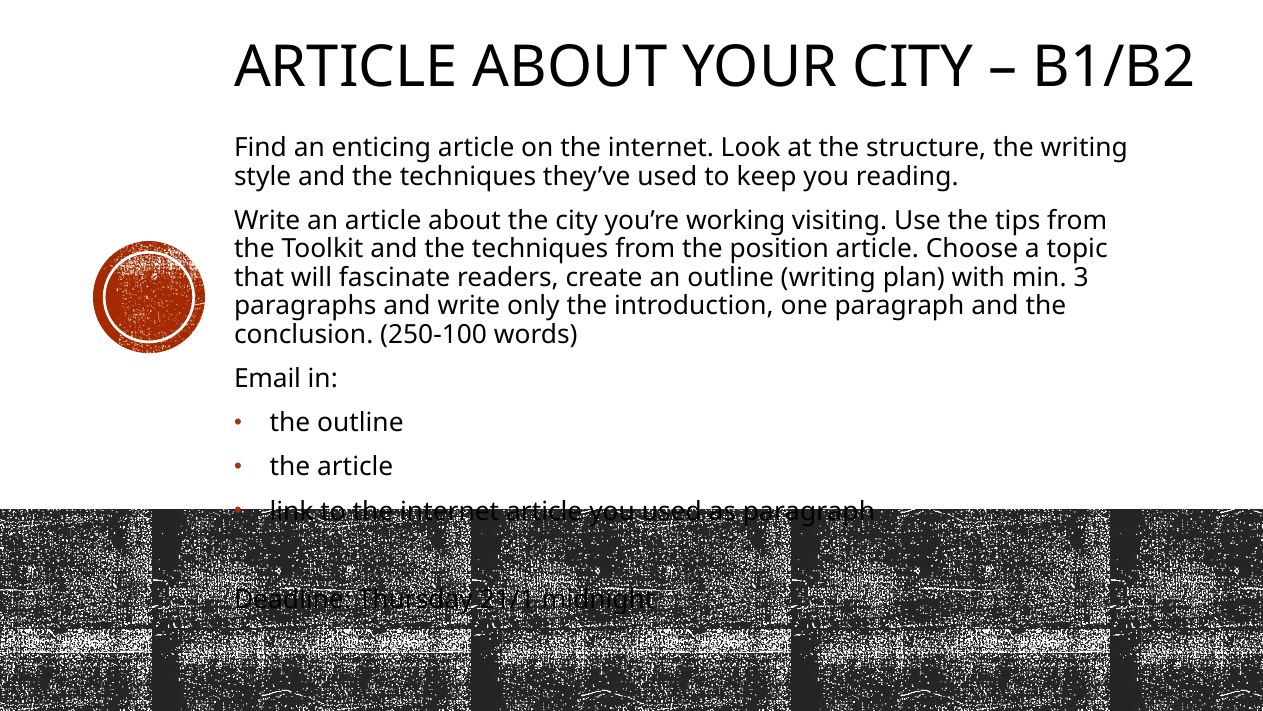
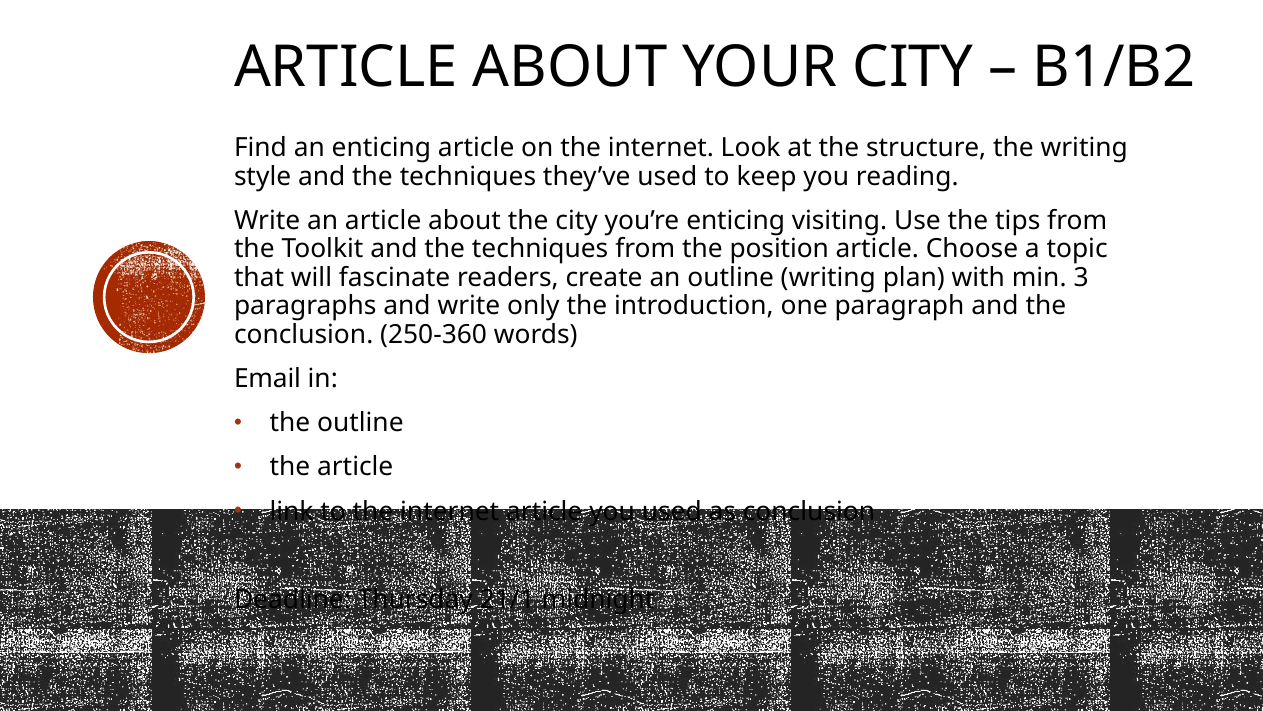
you’re working: working -> enticing
250-100: 250-100 -> 250-360
as paragraph: paragraph -> conclusion
